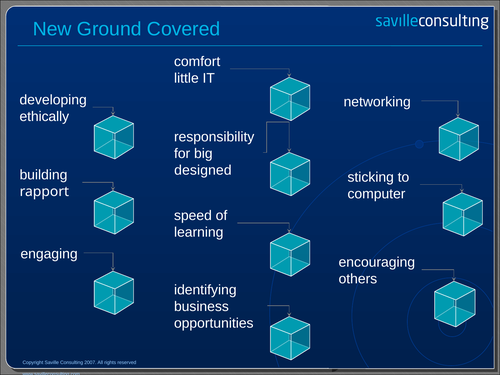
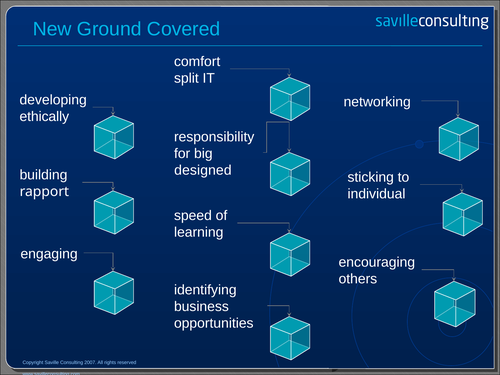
little: little -> split
computer: computer -> individual
